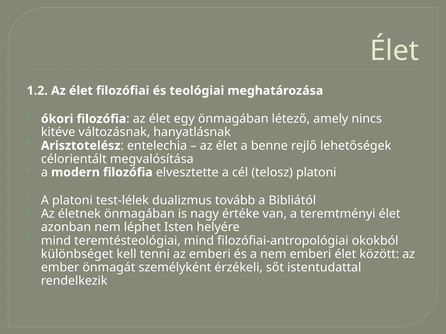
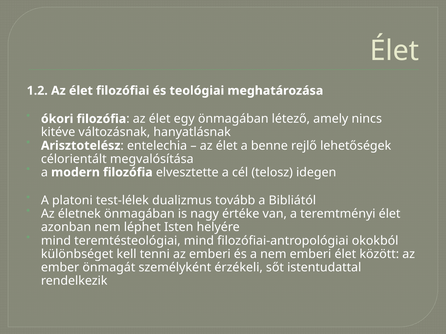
telosz platoni: platoni -> idegen
